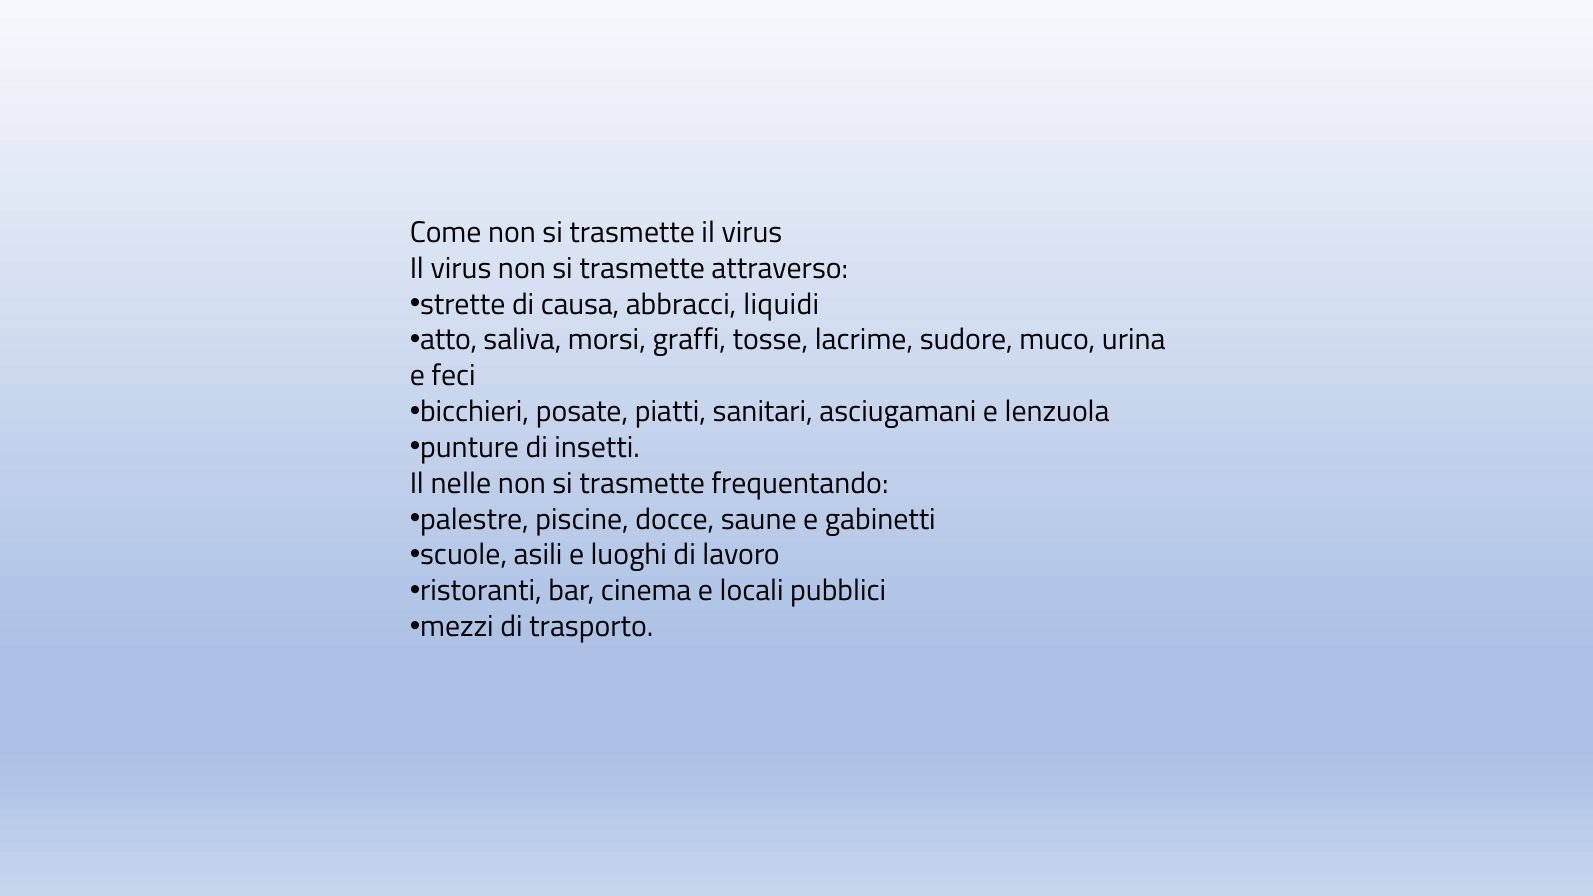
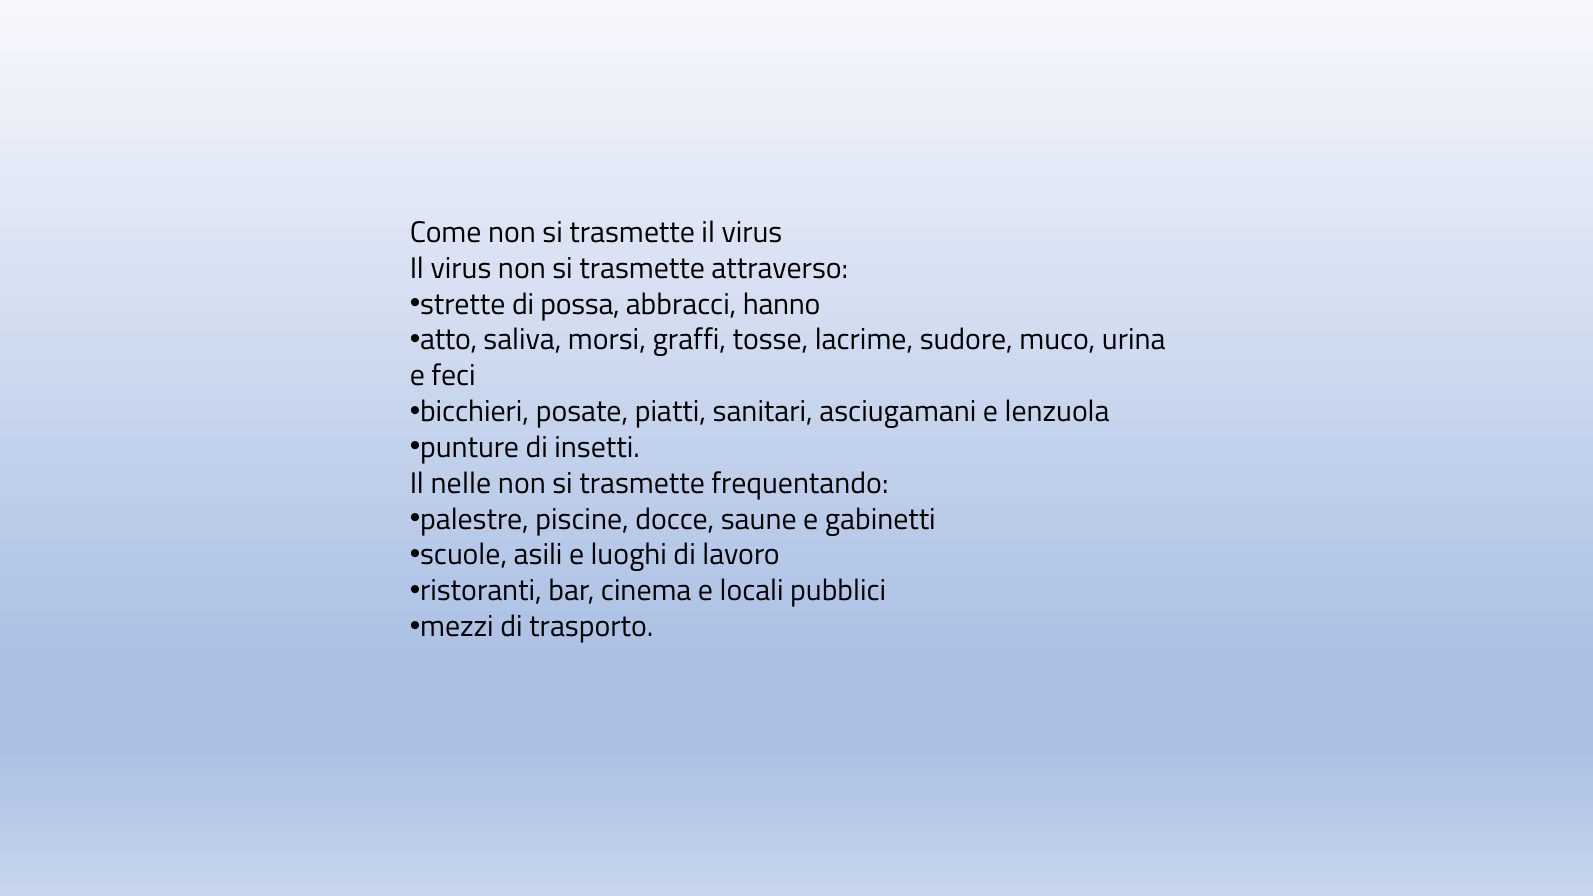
causa: causa -> possa
liquidi: liquidi -> hanno
